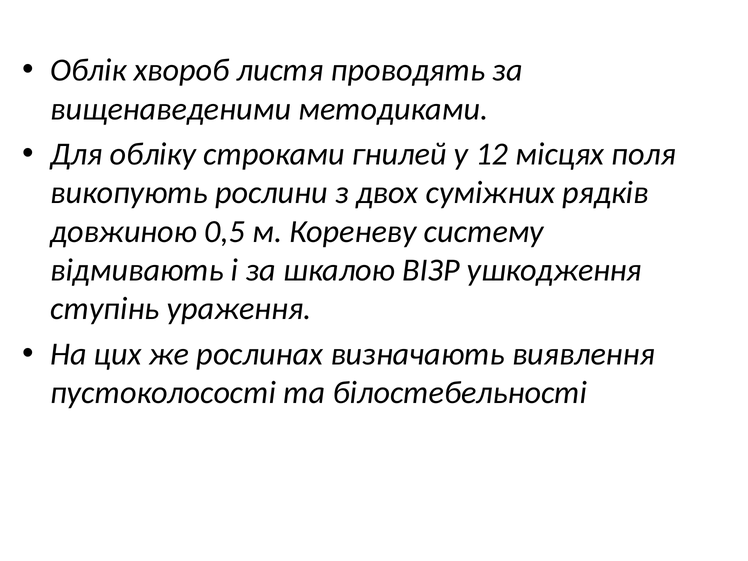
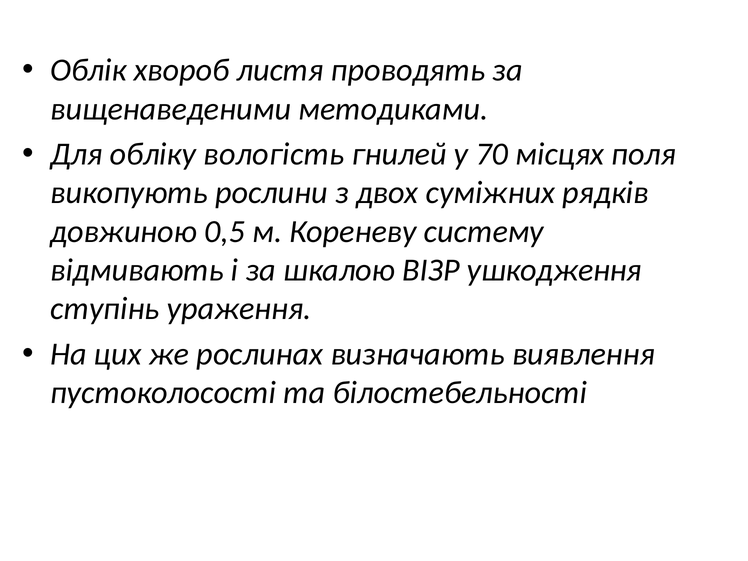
строками: строками -> вологість
12: 12 -> 70
